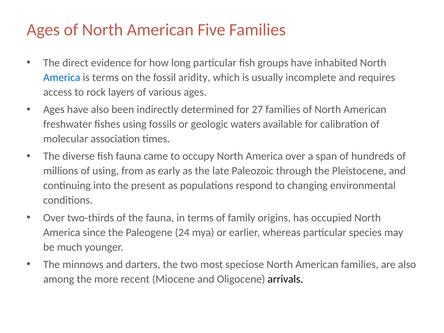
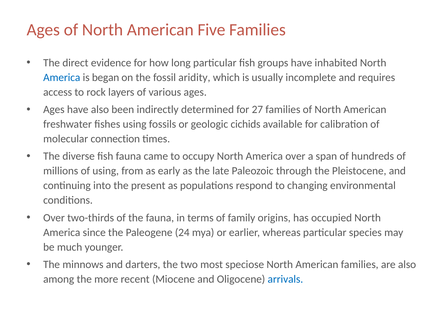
is terms: terms -> began
waters: waters -> cichids
association: association -> connection
arrivals colour: black -> blue
